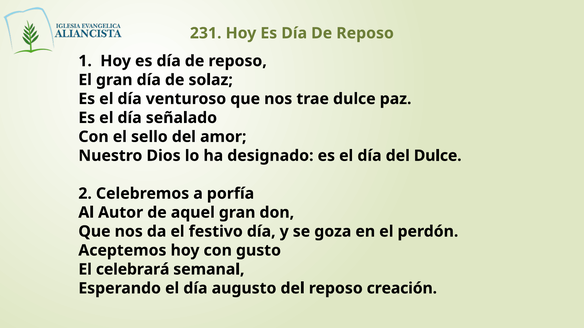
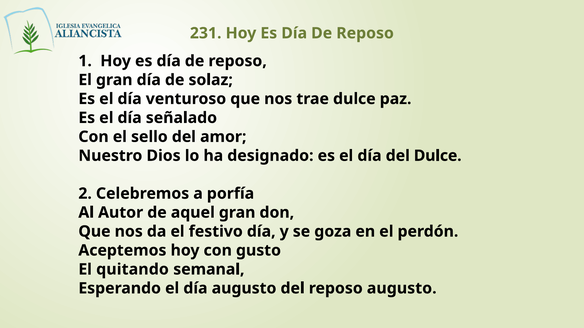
celebrará: celebrará -> quitando
reposo creación: creación -> augusto
